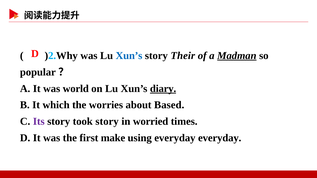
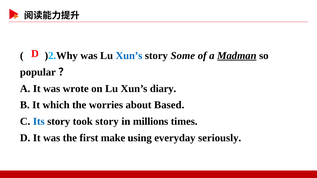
Their: Their -> Some
world: world -> wrote
diary underline: present -> none
Its colour: purple -> blue
worried: worried -> millions
everyday everyday: everyday -> seriously
